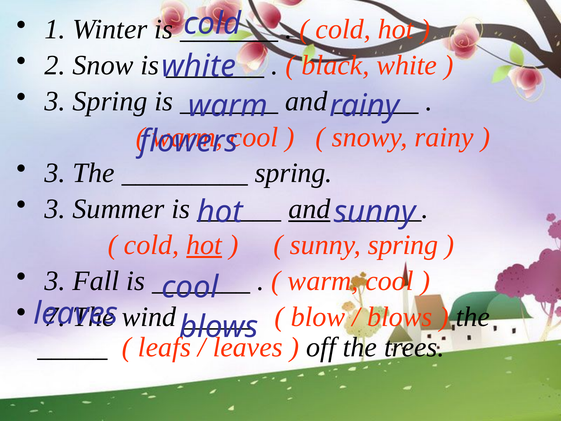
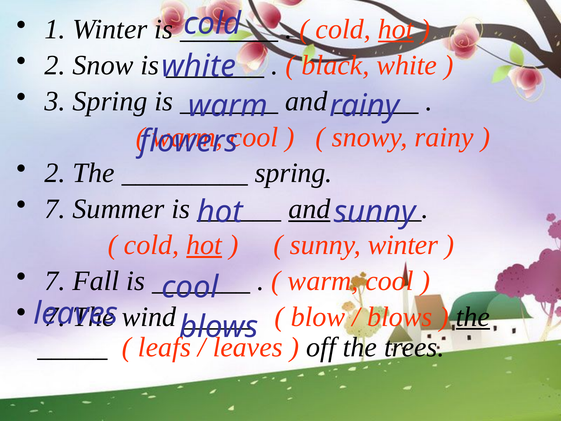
hot at (396, 29) underline: none -> present
3 at (55, 173): 3 -> 2
3 at (55, 209): 3 -> 7
sunny spring: spring -> winter
3 at (55, 281): 3 -> 7
the at (473, 317) underline: none -> present
